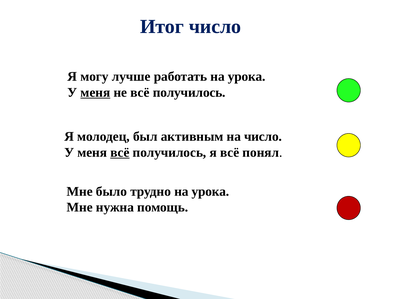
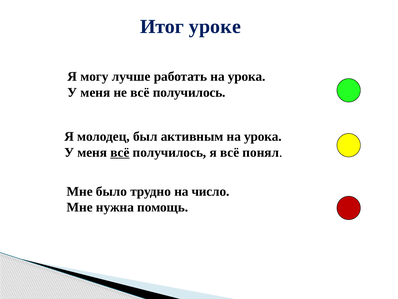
Итог число: число -> уроке
меня at (95, 92) underline: present -> none
активным на число: число -> урока
трудно на урока: урока -> число
